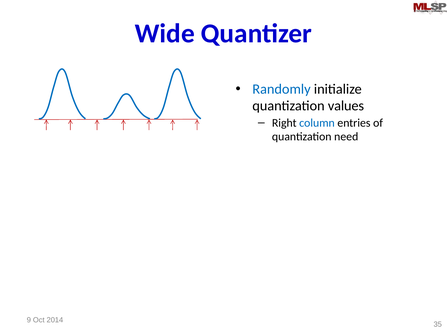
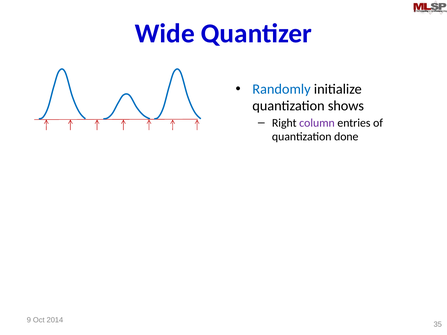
values: values -> shows
column colour: blue -> purple
need: need -> done
